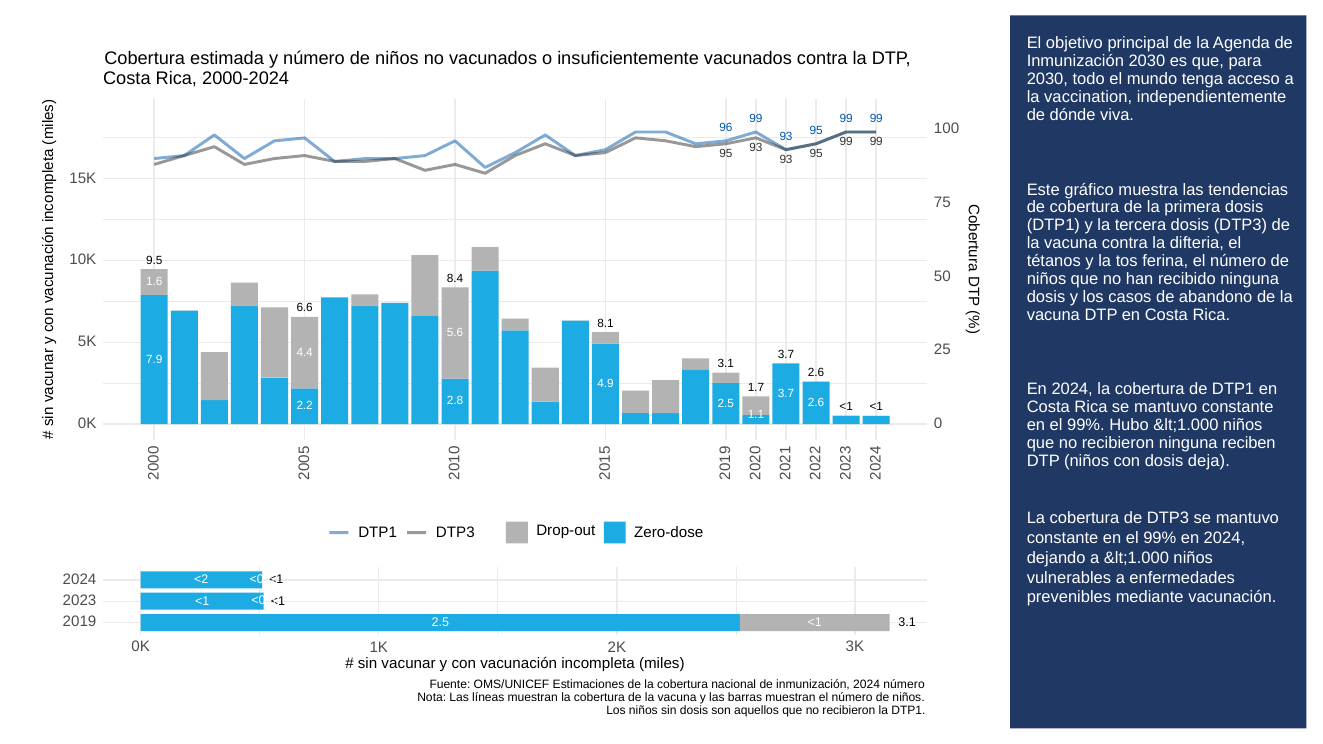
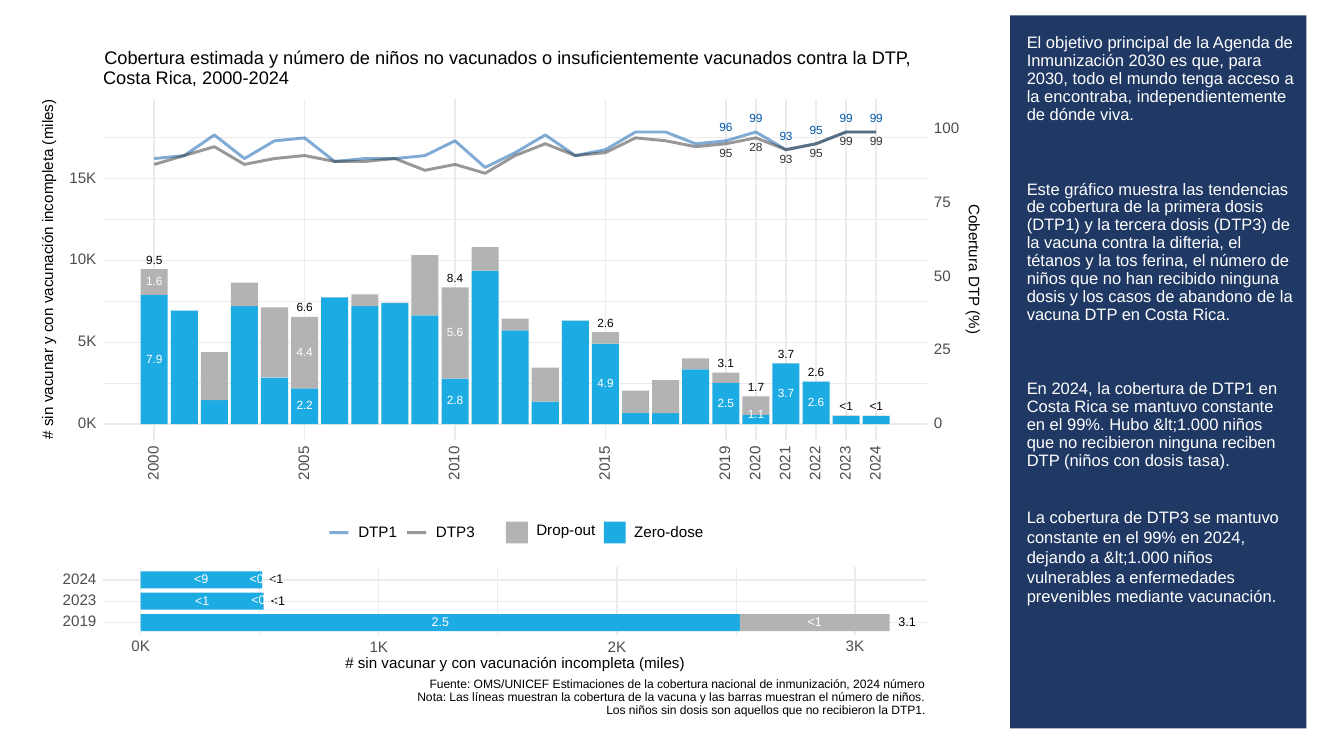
vaccination: vaccination -> encontraba
95 93: 93 -> 28
8.1 at (606, 323): 8.1 -> 2.6
deja: deja -> tasa
<2: <2 -> <9
